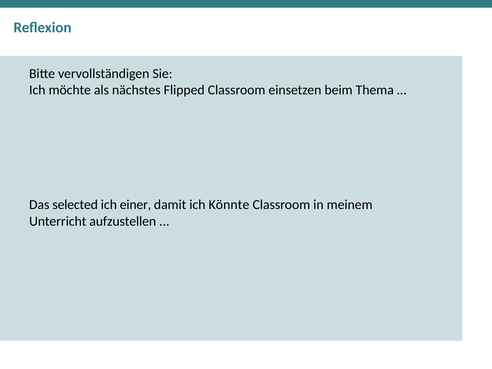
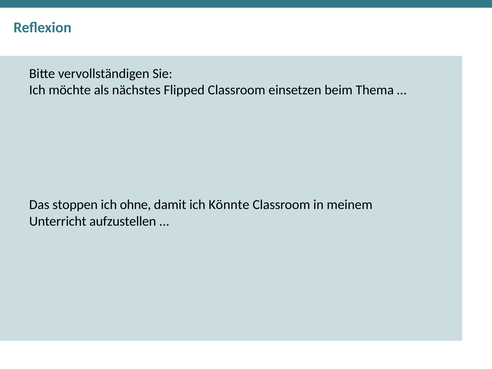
selected: selected -> stoppen
einer: einer -> ohne
